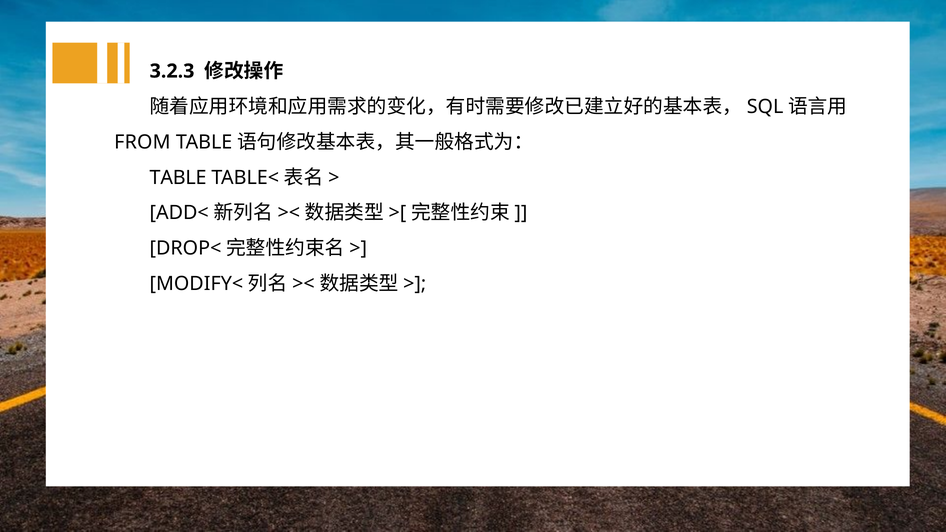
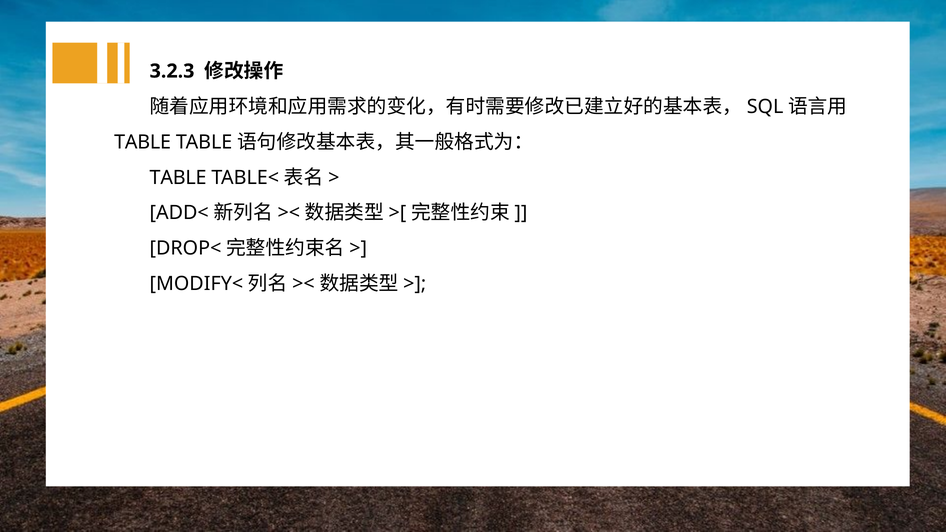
FROM at (142, 142): FROM -> TABLE
